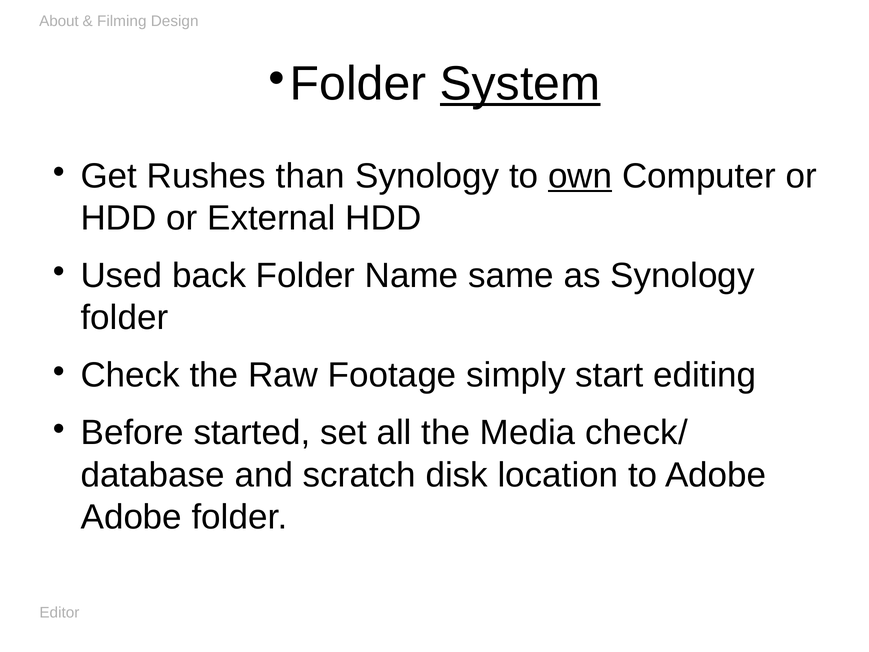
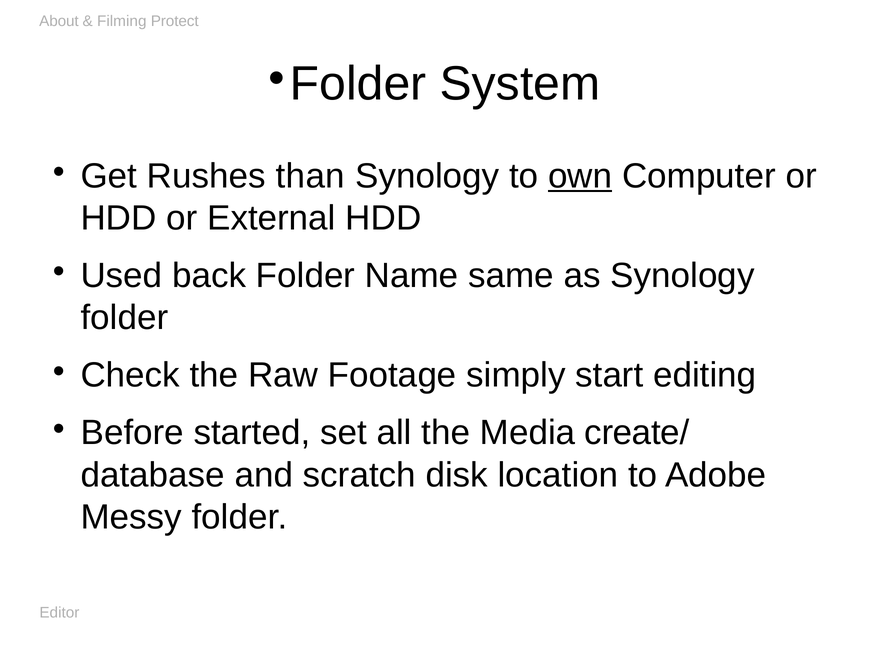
Design: Design -> Protect
System underline: present -> none
check/: check/ -> create/
Adobe at (131, 517): Adobe -> Messy
